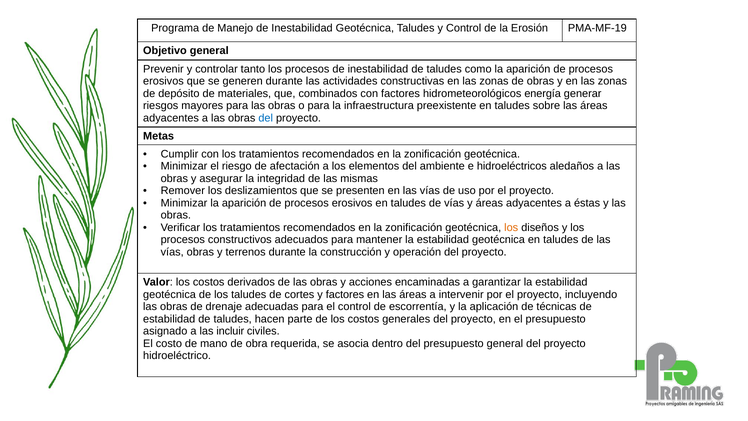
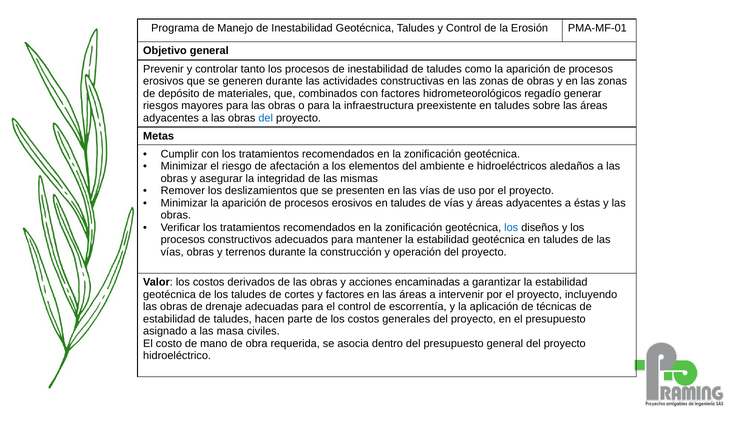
PMA-MF-19: PMA-MF-19 -> PMA-MF-01
energía: energía -> regadío
los at (511, 227) colour: orange -> blue
incluir: incluir -> masa
